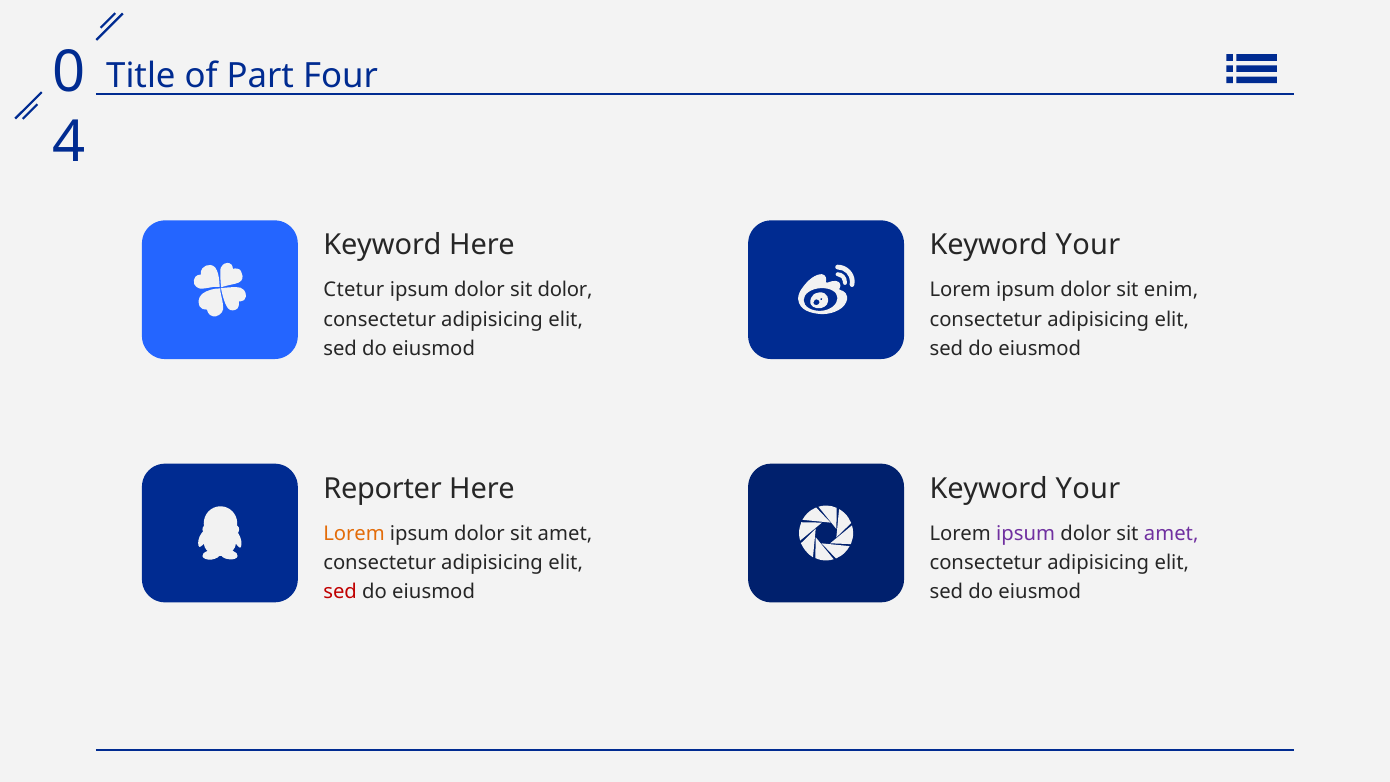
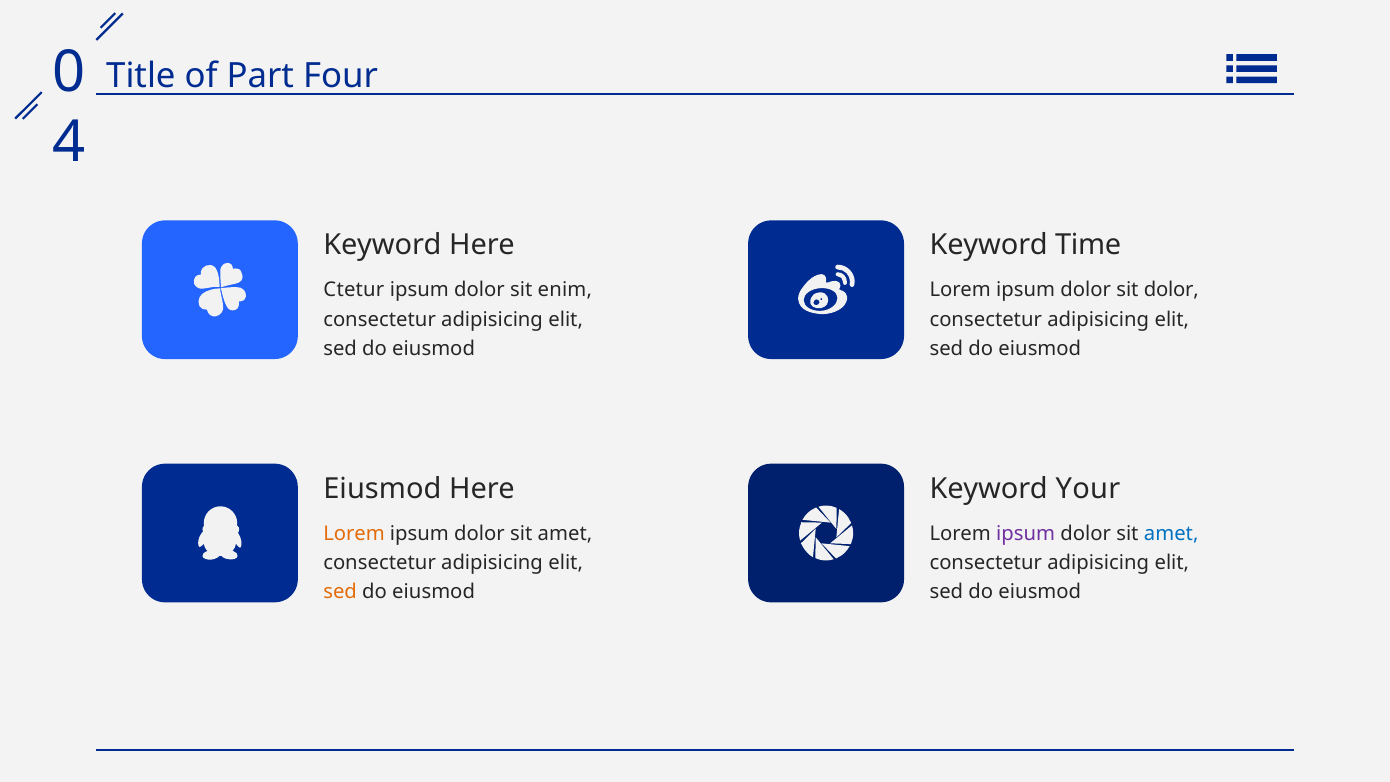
Your at (1088, 245): Your -> Time
sit dolor: dolor -> enim
sit enim: enim -> dolor
Reporter at (383, 489): Reporter -> Eiusmod
amet at (1171, 533) colour: purple -> blue
sed at (340, 592) colour: red -> orange
